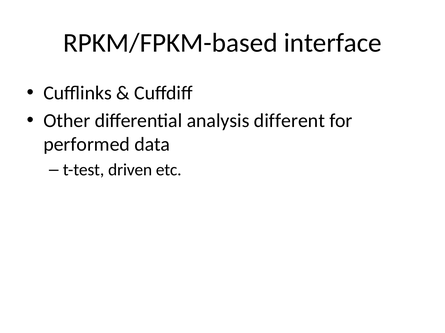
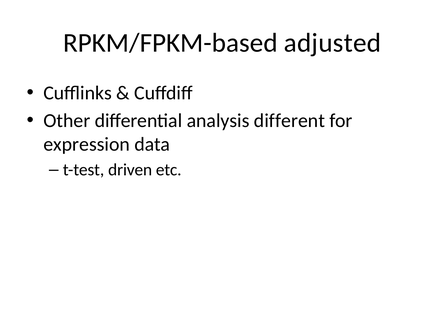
interface: interface -> adjusted
performed: performed -> expression
